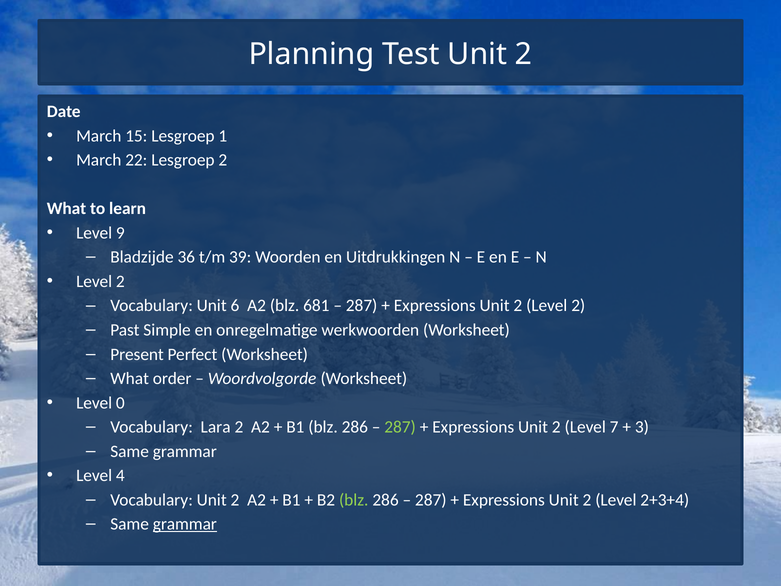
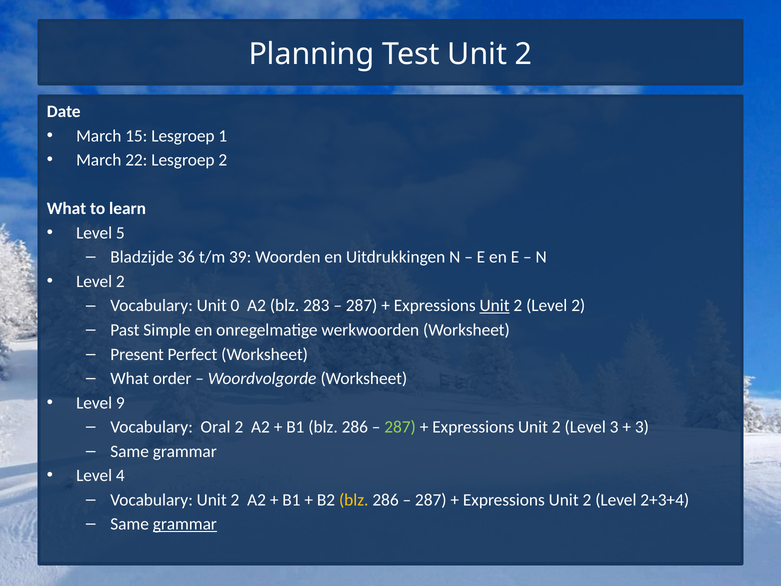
9: 9 -> 5
6: 6 -> 0
681: 681 -> 283
Unit at (495, 306) underline: none -> present
0: 0 -> 9
Lara: Lara -> Oral
Level 7: 7 -> 3
blz at (354, 500) colour: light green -> yellow
